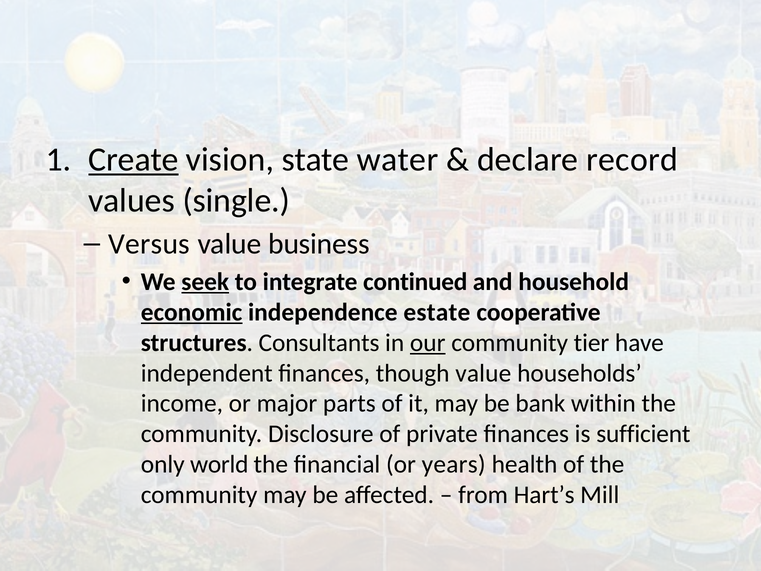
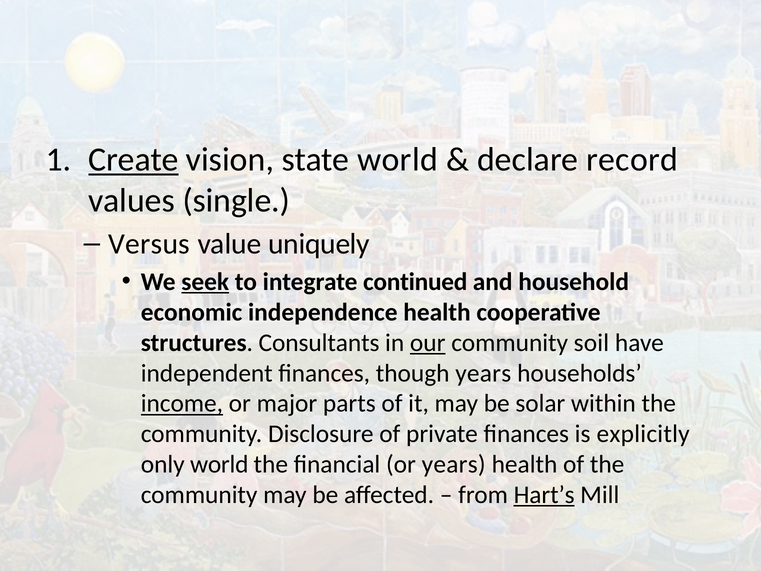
state water: water -> world
business: business -> uniquely
economic underline: present -> none
independence estate: estate -> health
tier: tier -> soil
though value: value -> years
income underline: none -> present
bank: bank -> solar
sufficient: sufficient -> explicitly
Hart’s underline: none -> present
